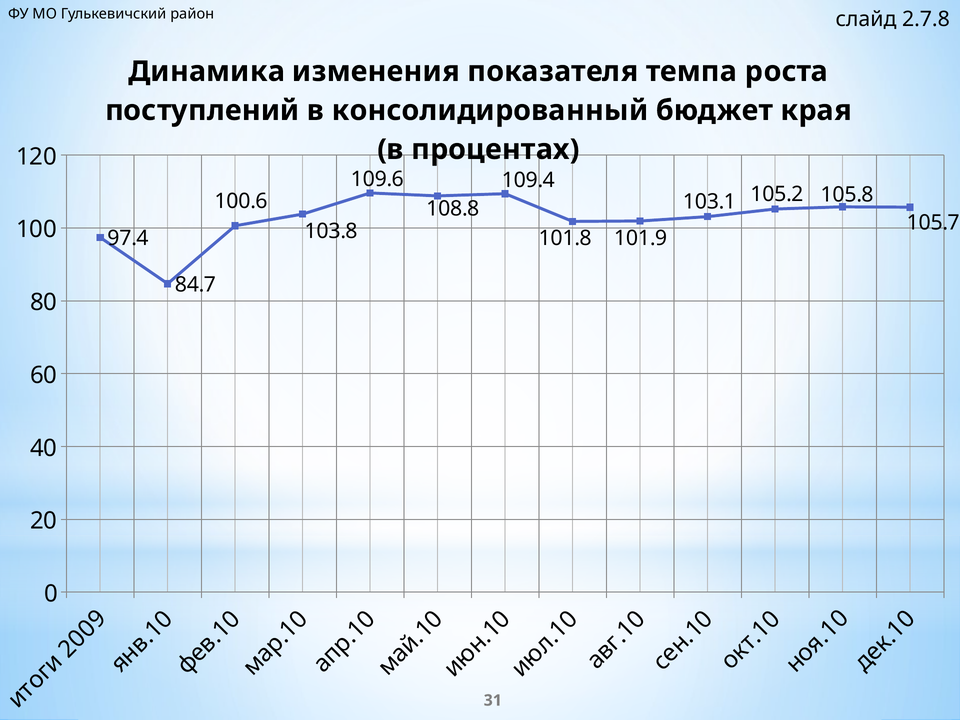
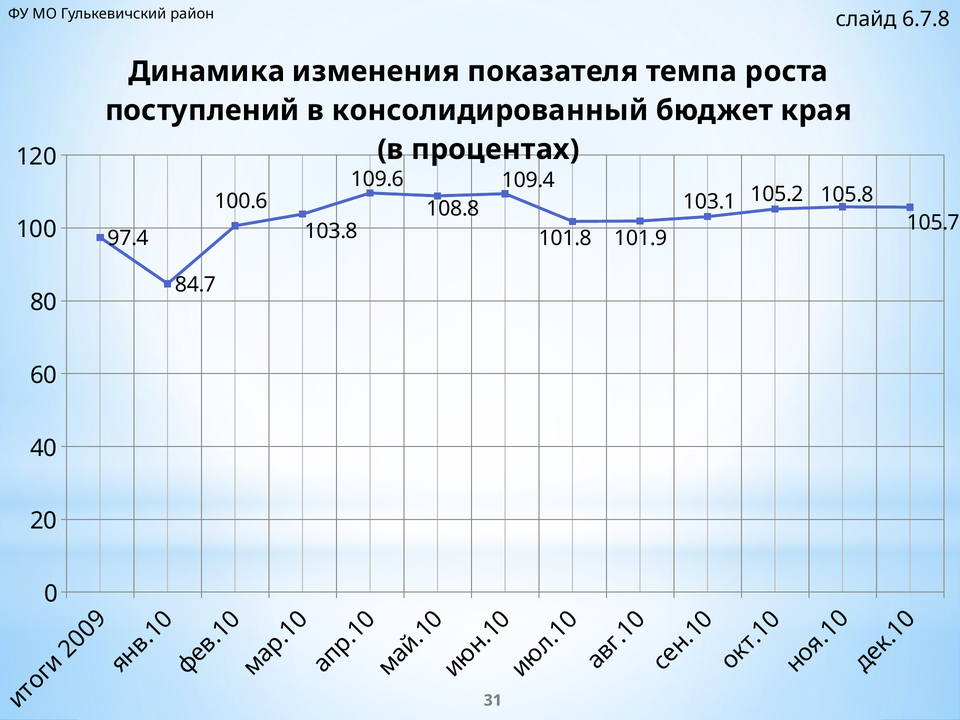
2.7.8: 2.7.8 -> 6.7.8
